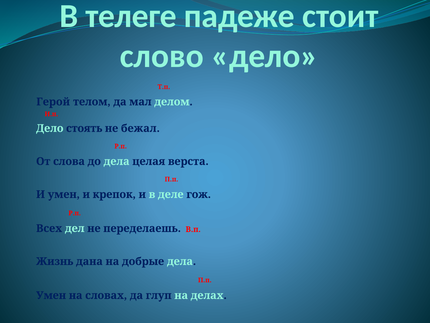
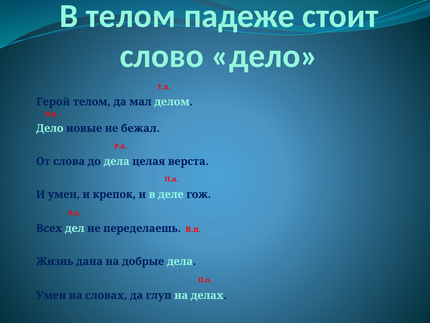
В телеге: телеге -> телом
стоять: стоять -> новые
